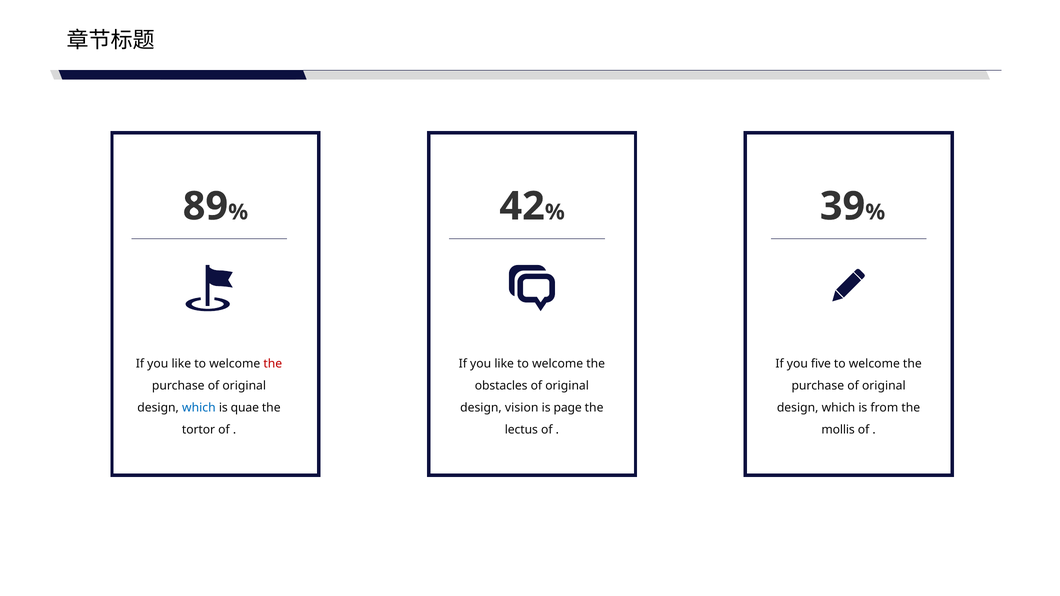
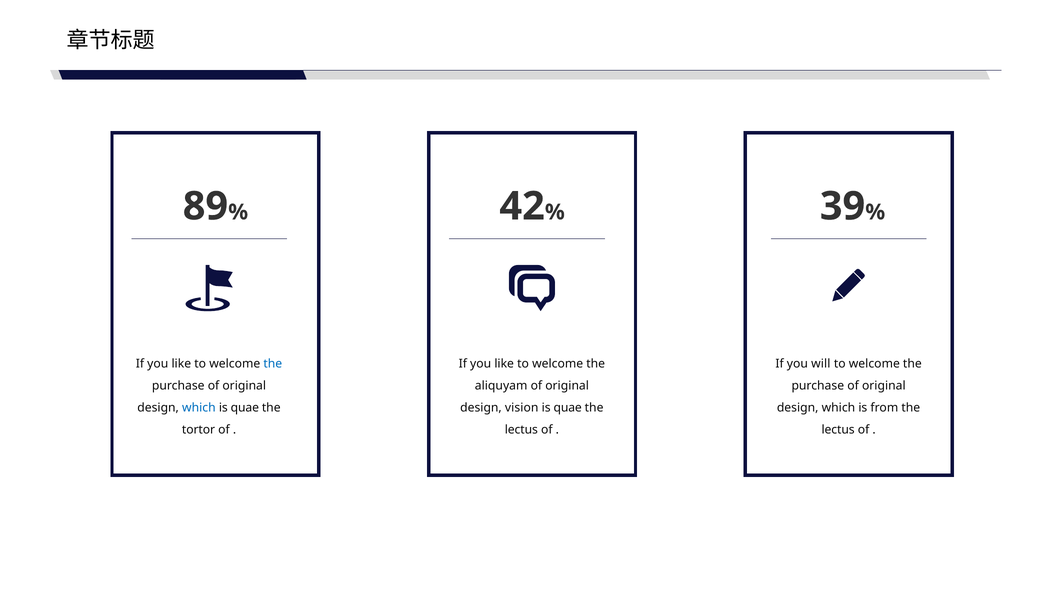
the at (273, 364) colour: red -> blue
five: five -> will
obstacles: obstacles -> aliquyam
page at (568, 408): page -> quae
mollis at (838, 430): mollis -> lectus
